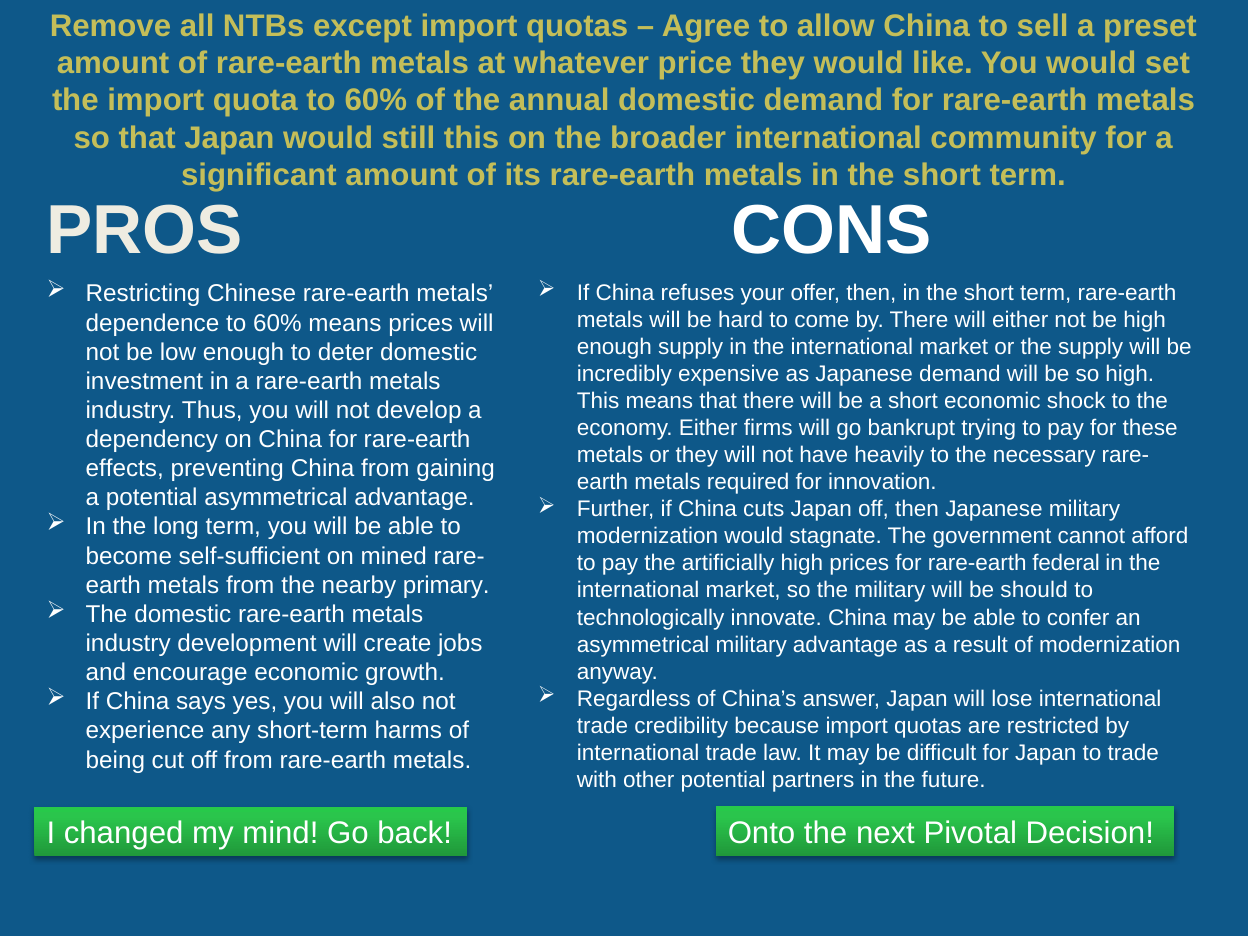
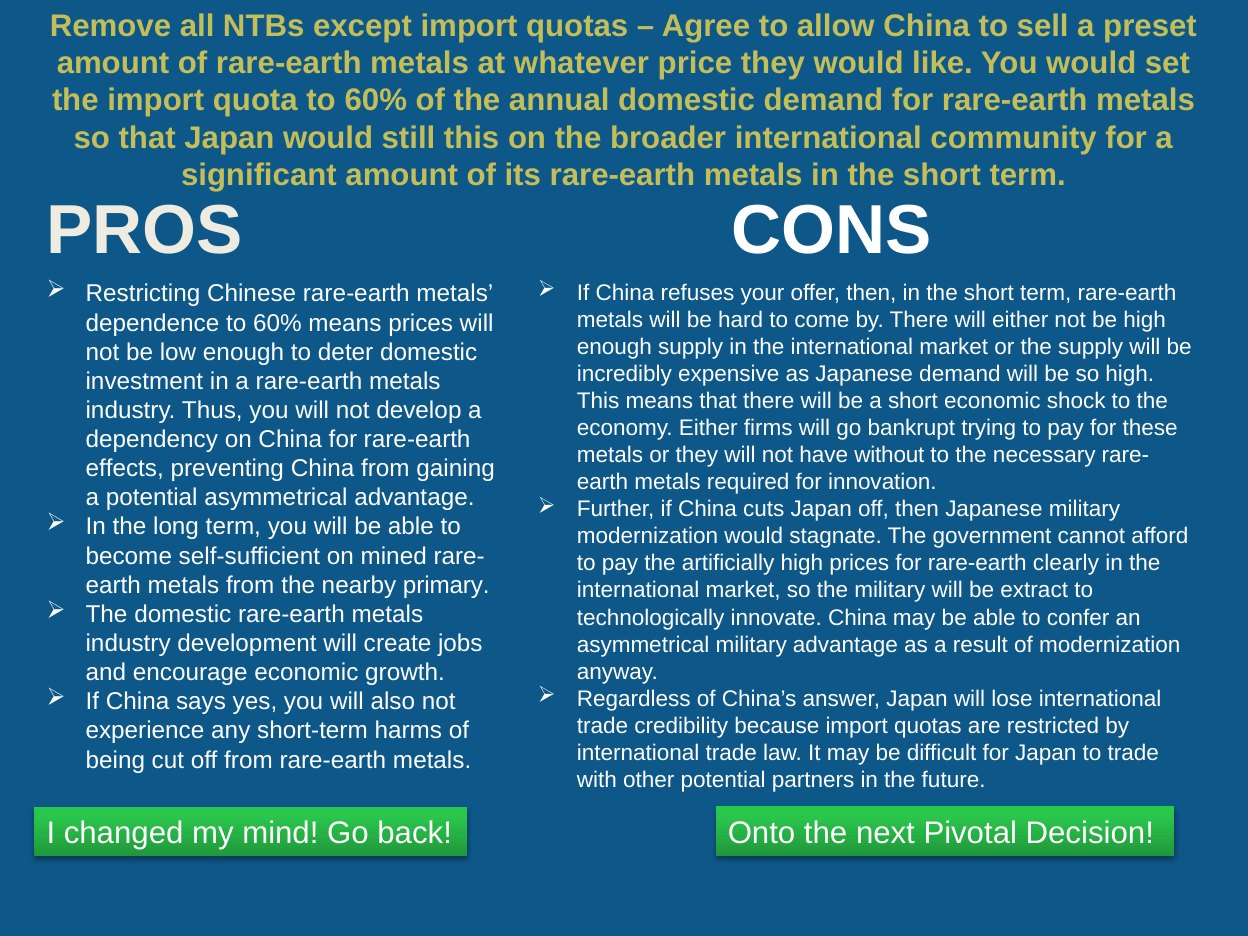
heavily: heavily -> without
federal: federal -> clearly
should: should -> extract
